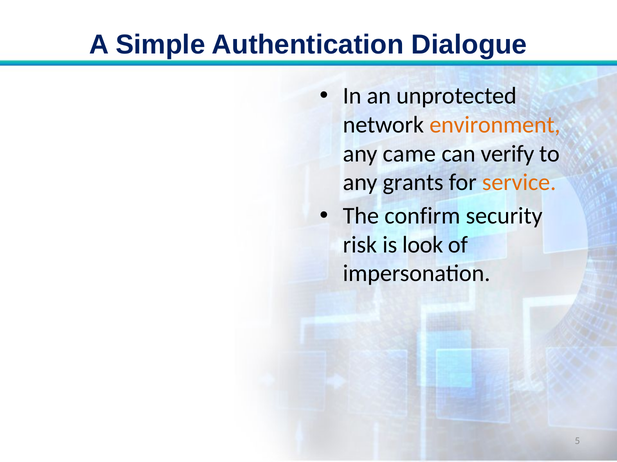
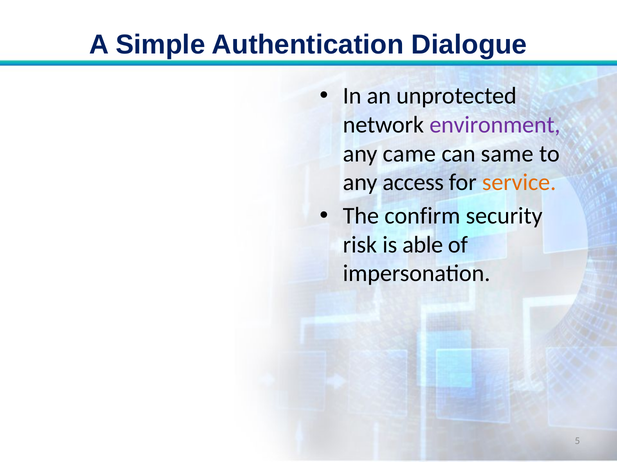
environment colour: orange -> purple
verify: verify -> same
grants: grants -> access
look: look -> able
